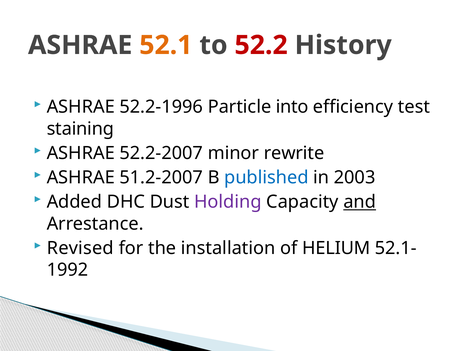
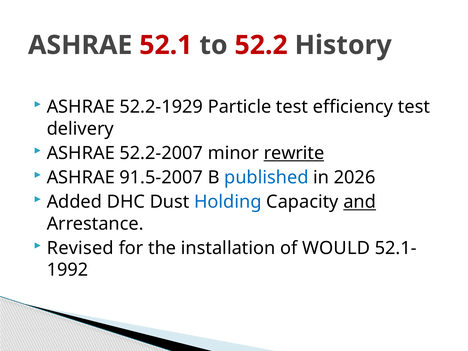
52.1 colour: orange -> red
52.2-1996: 52.2-1996 -> 52.2-1929
Particle into: into -> test
staining: staining -> delivery
rewrite underline: none -> present
51.2-2007: 51.2-2007 -> 91.5-2007
2003: 2003 -> 2026
Holding colour: purple -> blue
HELIUM: HELIUM -> WOULD
